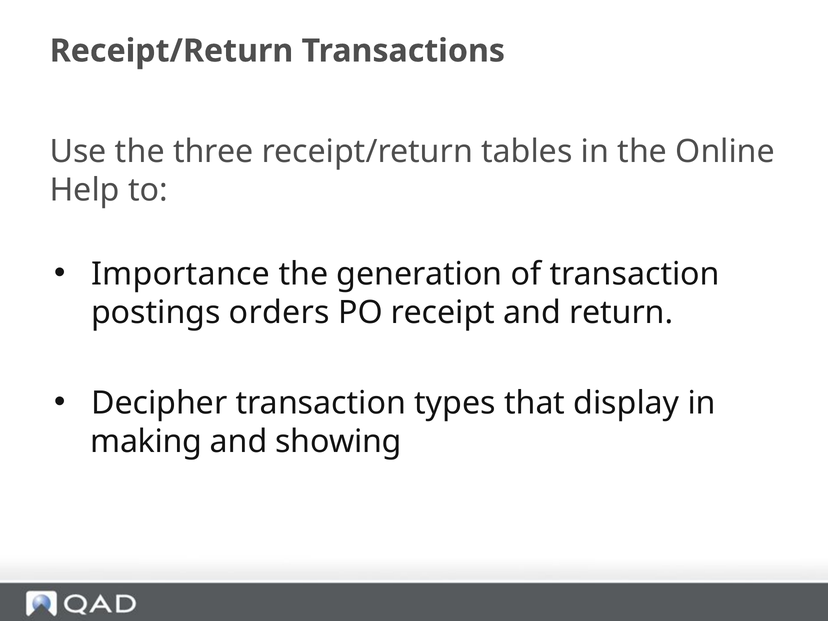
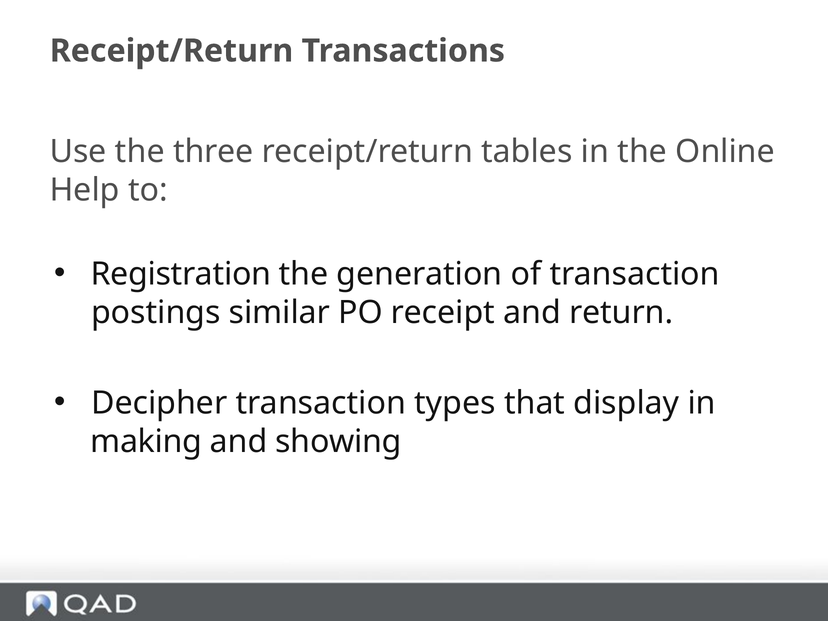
Importance: Importance -> Registration
orders: orders -> similar
